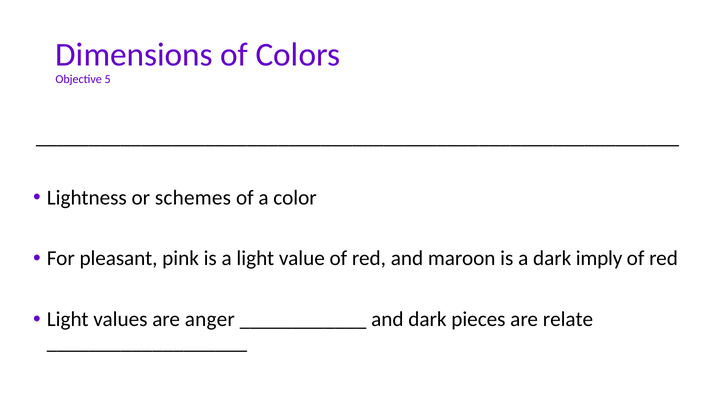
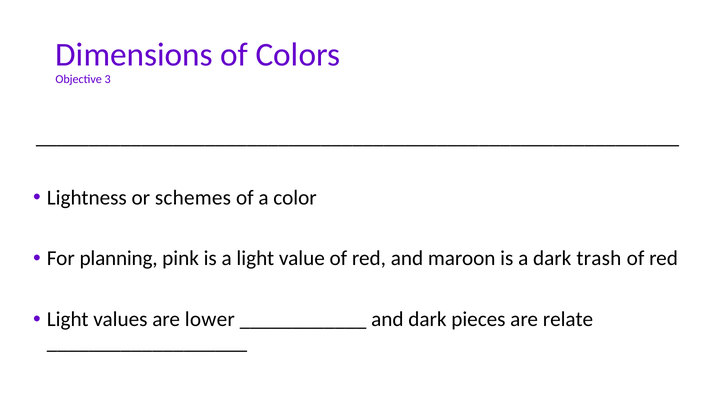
5: 5 -> 3
pleasant: pleasant -> planning
imply: imply -> trash
anger: anger -> lower
